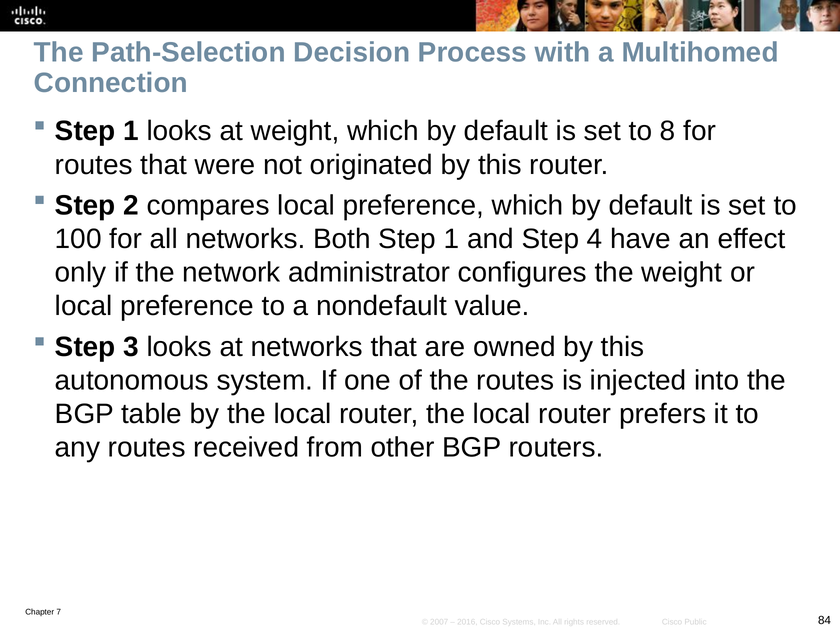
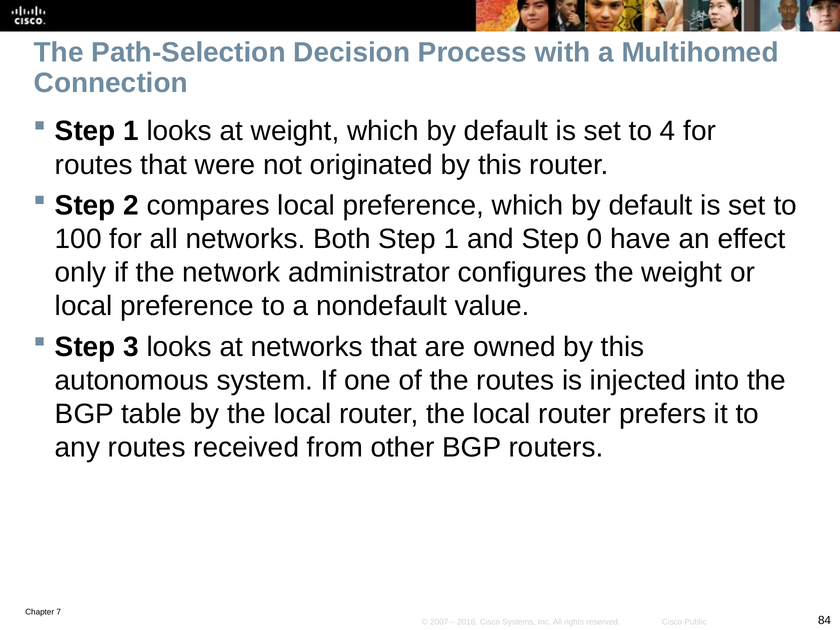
8: 8 -> 4
4: 4 -> 0
